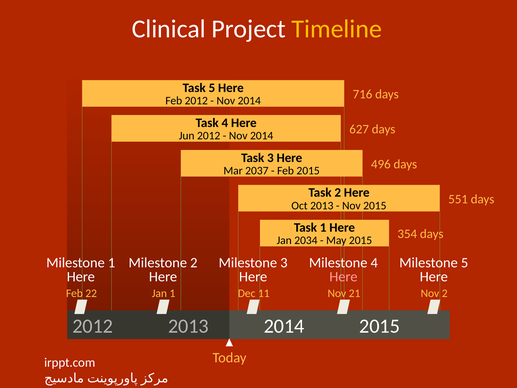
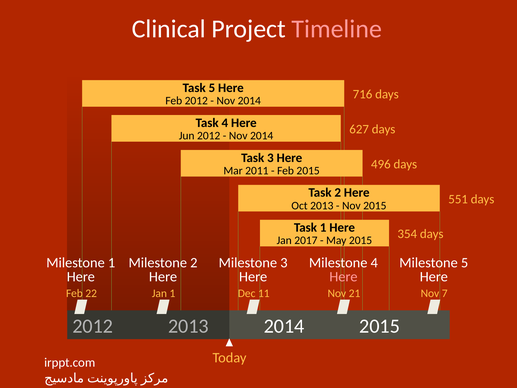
Timeline colour: yellow -> pink
2037: 2037 -> 2011
2034: 2034 -> 2017
Nov 2: 2 -> 7
